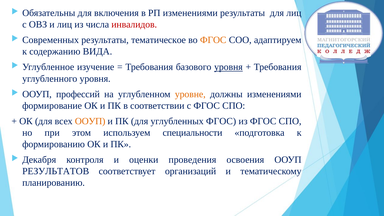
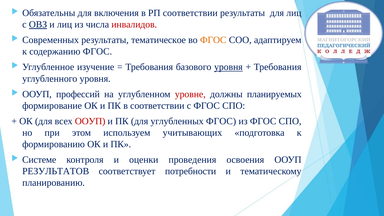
РП изменениями: изменениями -> соответствии
ОВЗ underline: none -> present
содержанию ВИДА: ВИДА -> ФГОС
уровне colour: orange -> red
должны изменениями: изменениями -> планируемых
ООУП at (90, 121) colour: orange -> red
специальности: специальности -> учитывающих
Декабря: Декабря -> Системе
организаций: организаций -> потребности
